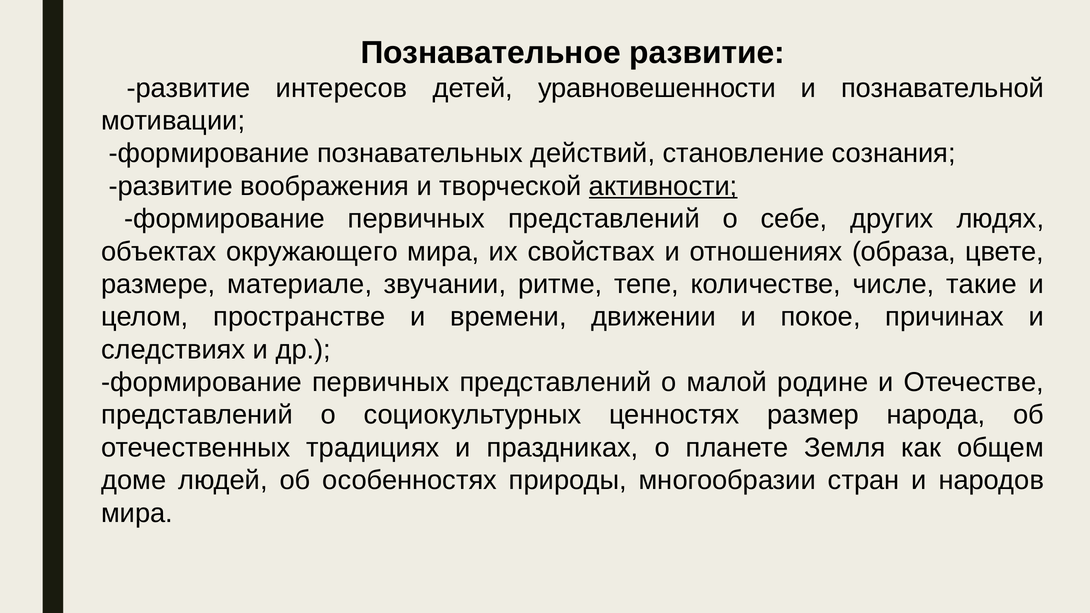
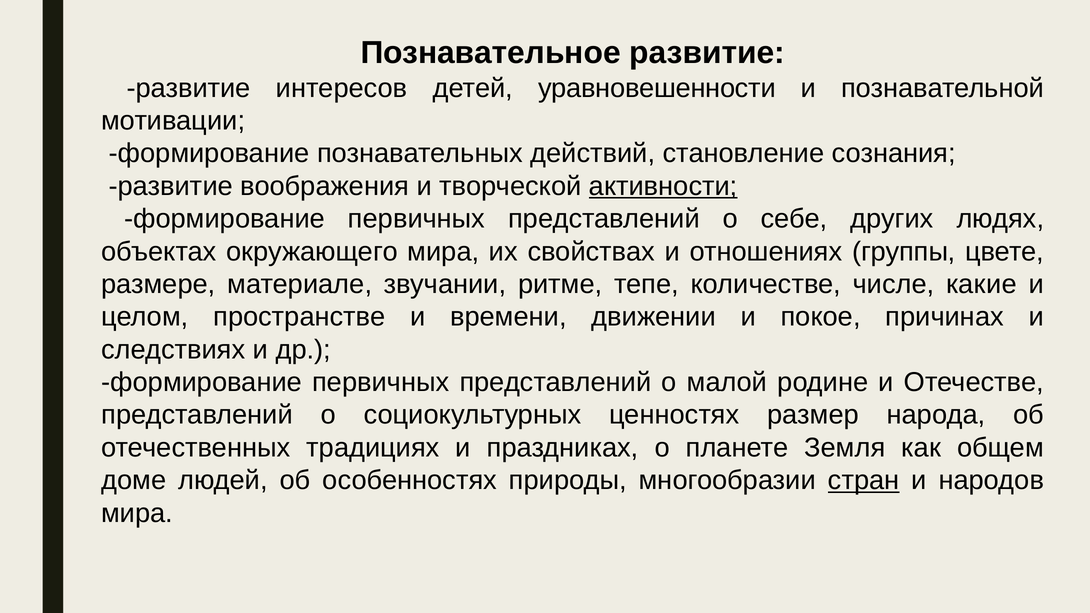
образа: образа -> группы
такие: такие -> какие
стран underline: none -> present
